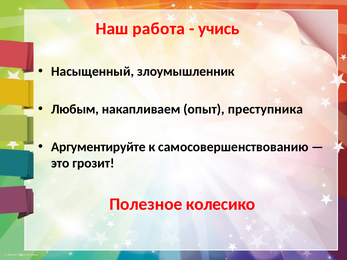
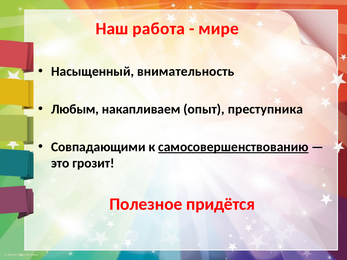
учись: учись -> мире
злоумышленник: злоумышленник -> внимательность
Аргументируйте: Аргументируйте -> Совпадающими
самосовершенствованию underline: none -> present
колесико: колесико -> придётся
